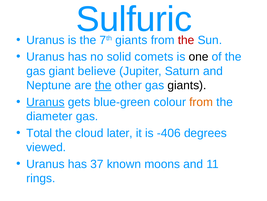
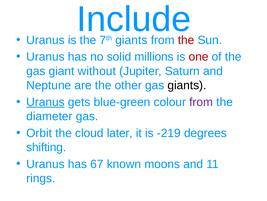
Sulfuric: Sulfuric -> Include
comets: comets -> millions
one colour: black -> red
believe: believe -> without
the at (103, 85) underline: present -> none
from at (201, 102) colour: orange -> purple
Total: Total -> Orbit
-406: -406 -> -219
viewed: viewed -> shifting
37: 37 -> 67
